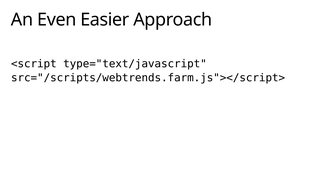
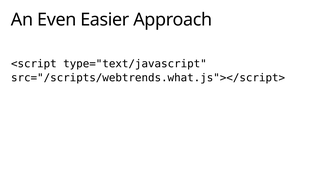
src="/scripts/webtrends.farm.js"></script>: src="/scripts/webtrends.farm.js"></script> -> src="/scripts/webtrends.what.js"></script>
